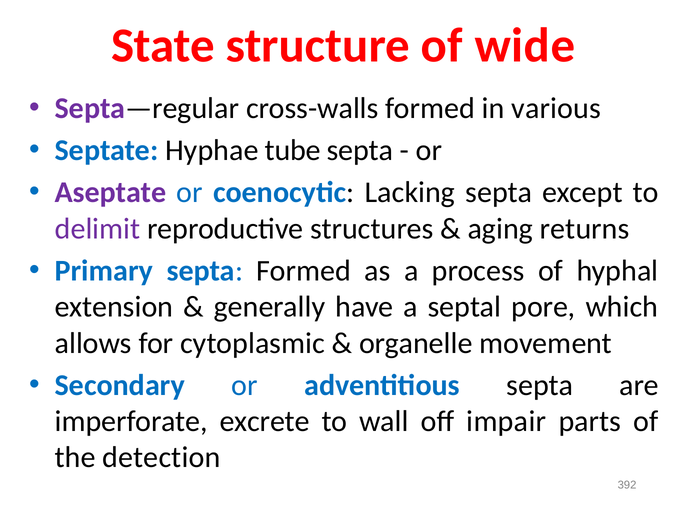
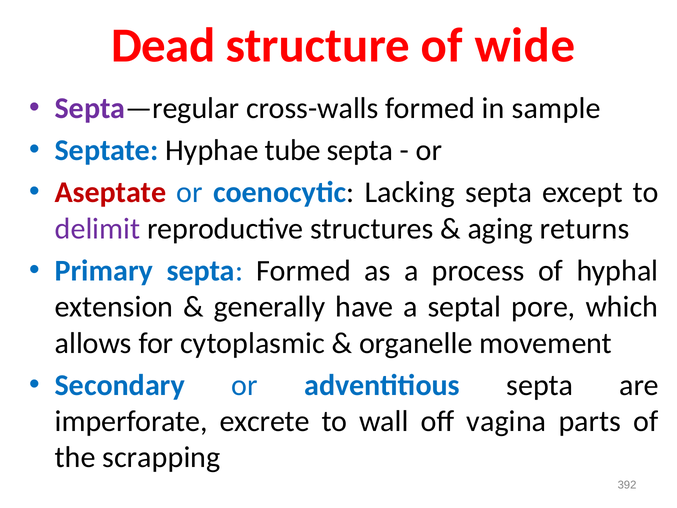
State: State -> Dead
various: various -> sample
Aseptate colour: purple -> red
impair: impair -> vagina
detection: detection -> scrapping
